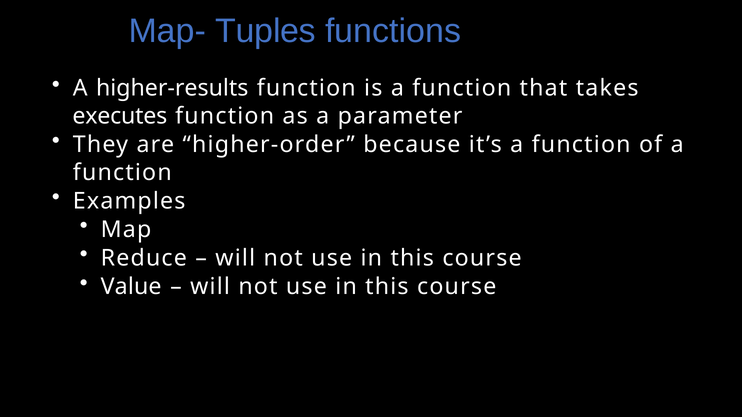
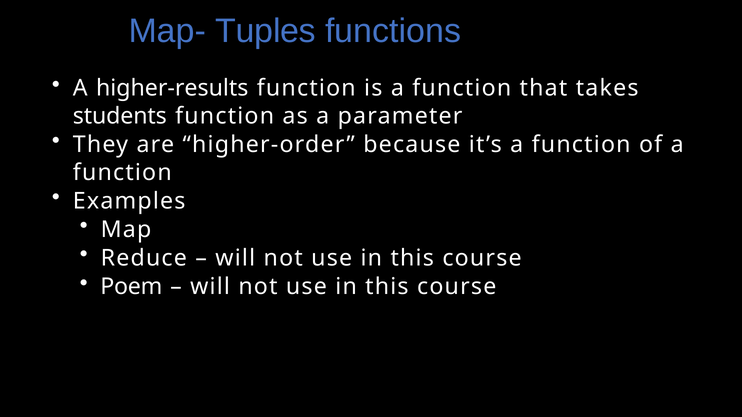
executes: executes -> students
Value: Value -> Poem
